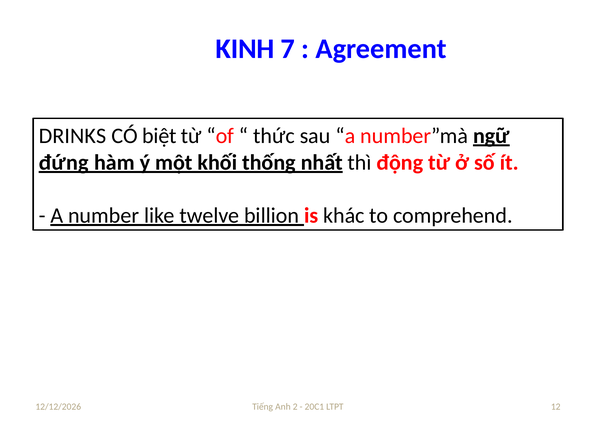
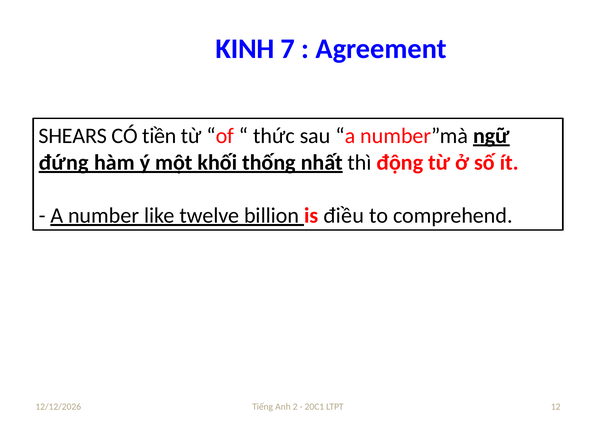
DRINKS: DRINKS -> SHEARS
biệt: biệt -> tiền
khác: khác -> điều
